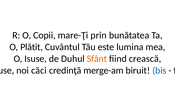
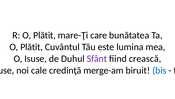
R O Copii: Copii -> Plătit
prin: prin -> care
Sfânt colour: orange -> purple
căci: căci -> cale
